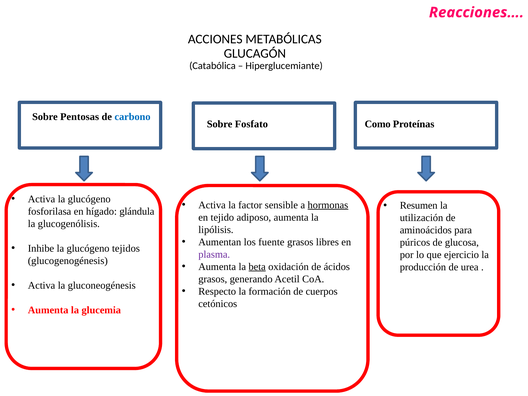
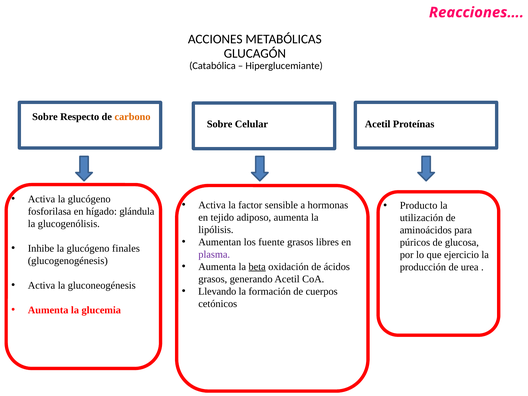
Pentosas: Pentosas -> Respecto
carbono colour: blue -> orange
Fosfato: Fosfato -> Celular
Como at (378, 124): Como -> Acetil
hormonas underline: present -> none
Resumen: Resumen -> Producto
tejidos: tejidos -> finales
Respecto: Respecto -> Llevando
